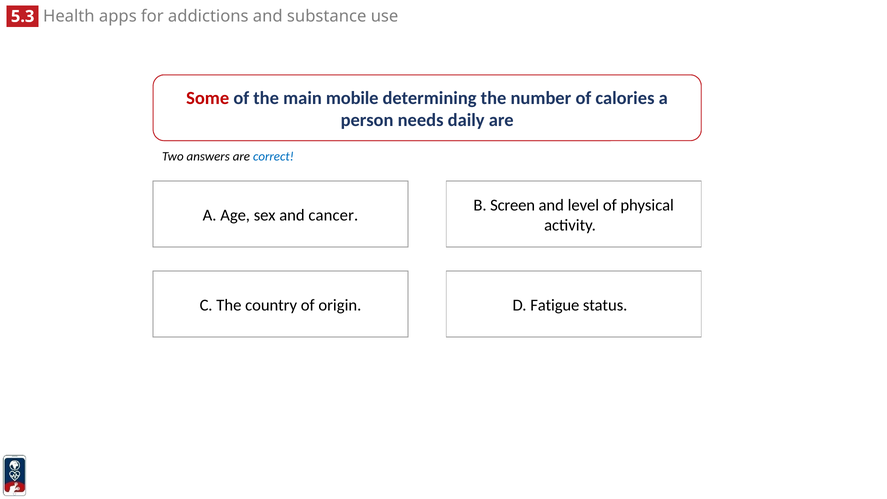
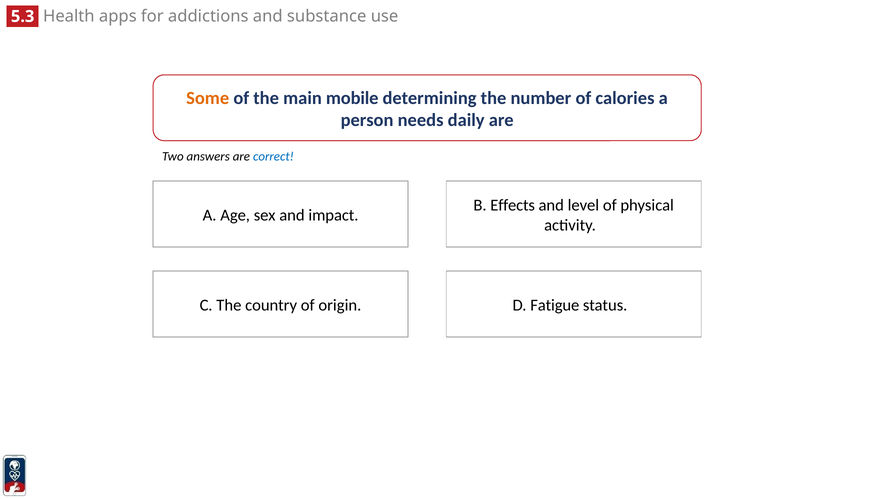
Some colour: red -> orange
Screen: Screen -> Effects
cancer: cancer -> impact
